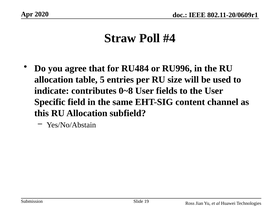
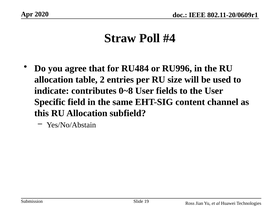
5: 5 -> 2
